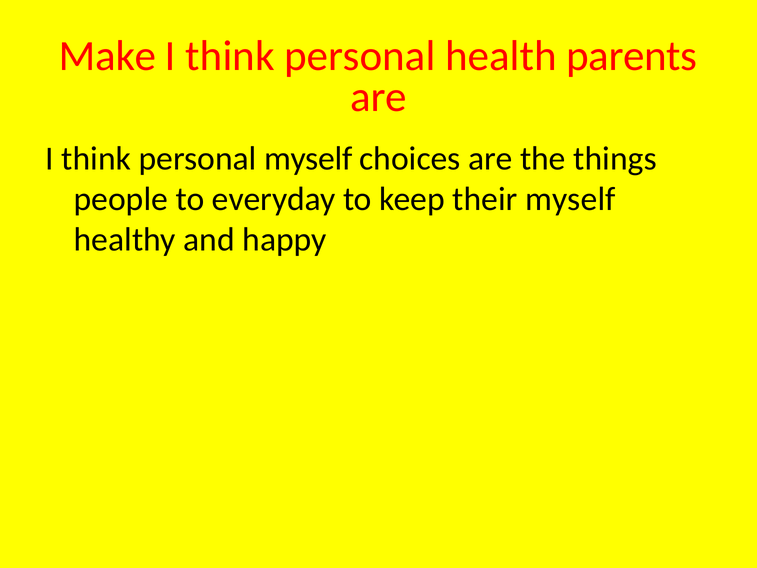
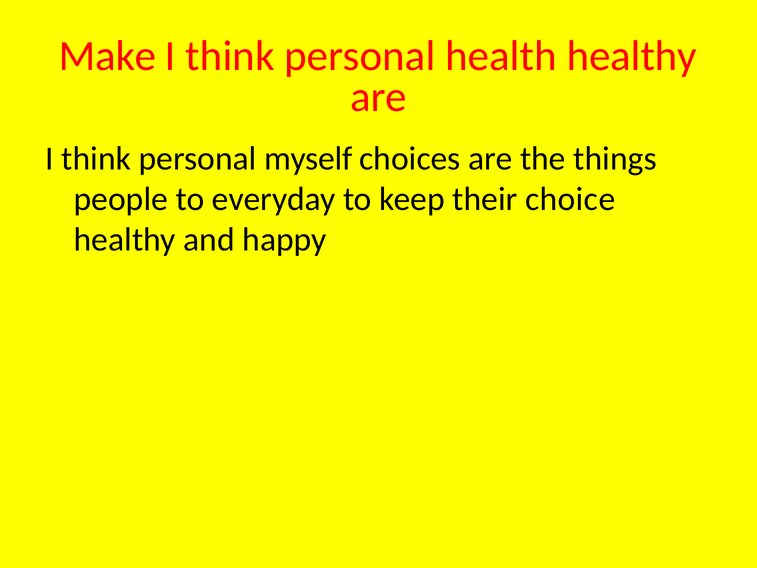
health parents: parents -> healthy
their myself: myself -> choice
